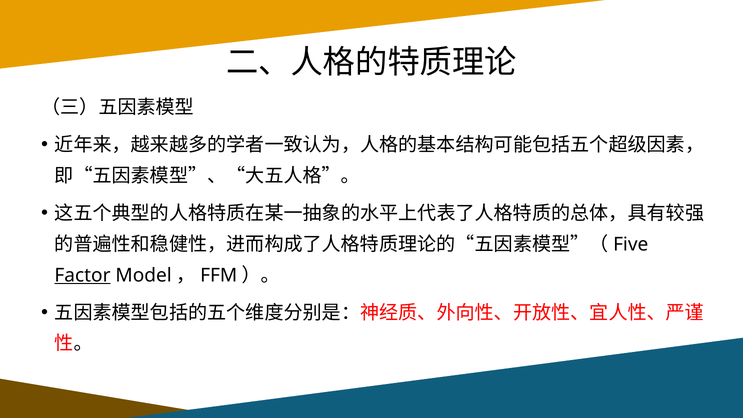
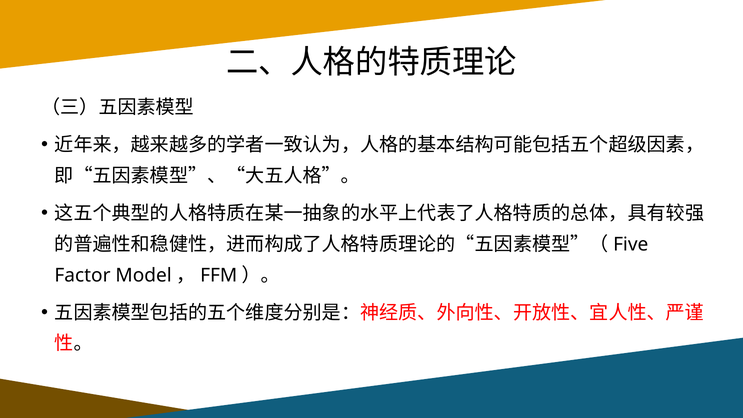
Factor underline: present -> none
